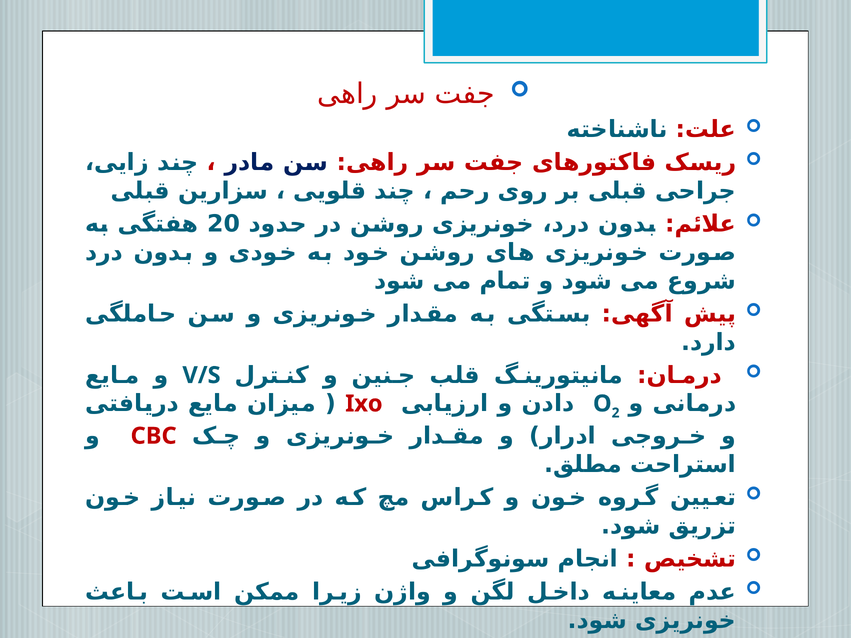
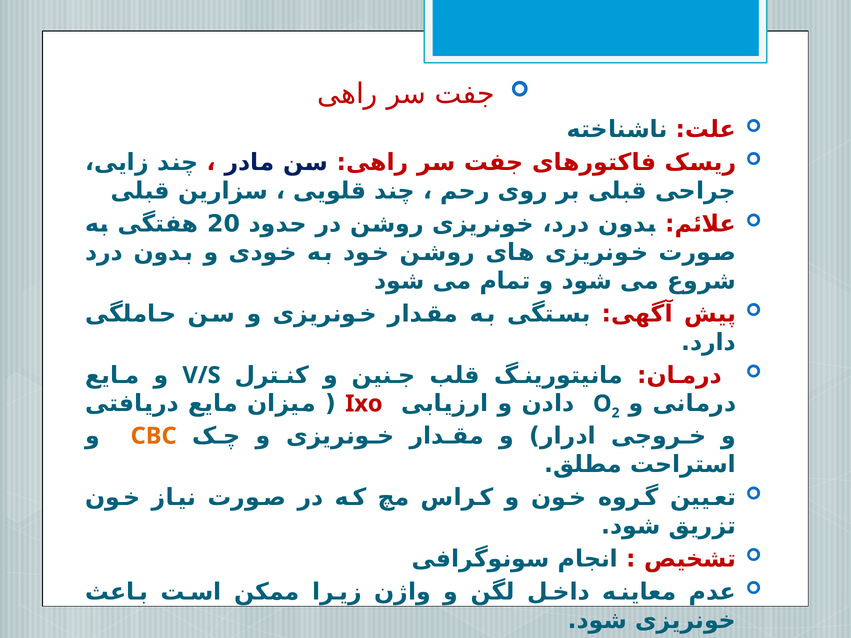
CBC colour: red -> orange
